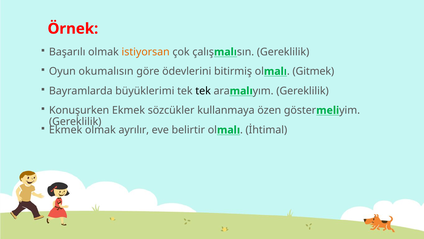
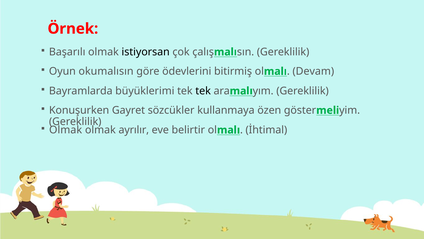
istiyorsan colour: orange -> black
Gitmek: Gitmek -> Devam
Konuşurken Ekmek: Ekmek -> Gayret
Ekmek at (66, 130): Ekmek -> Olmak
